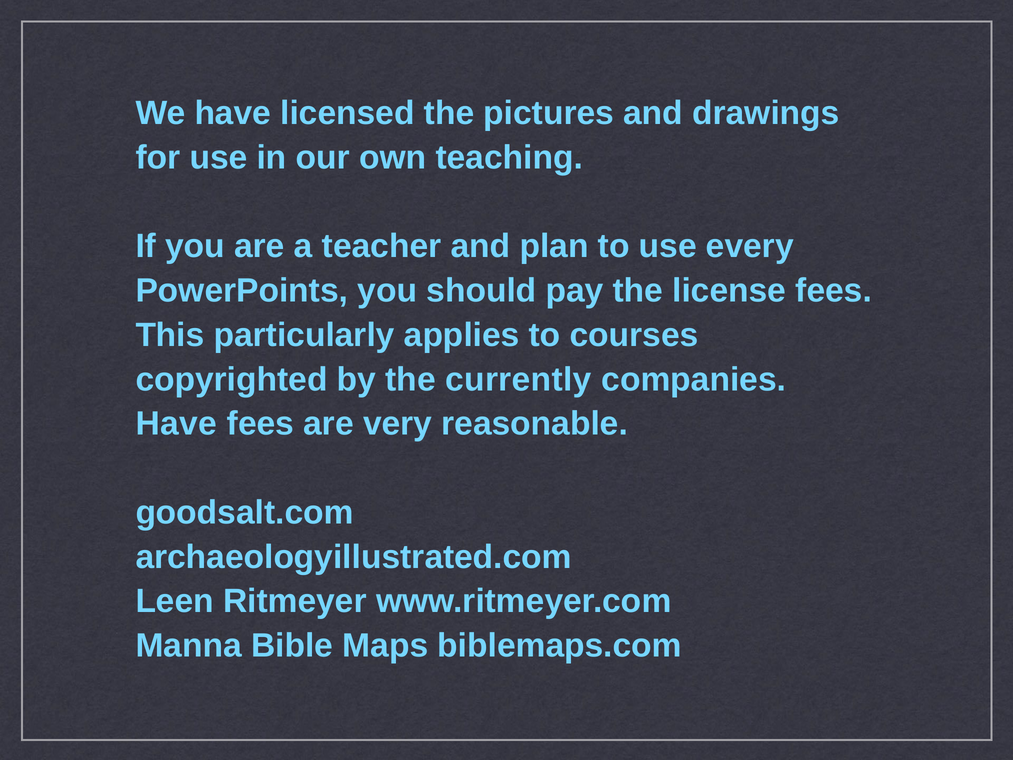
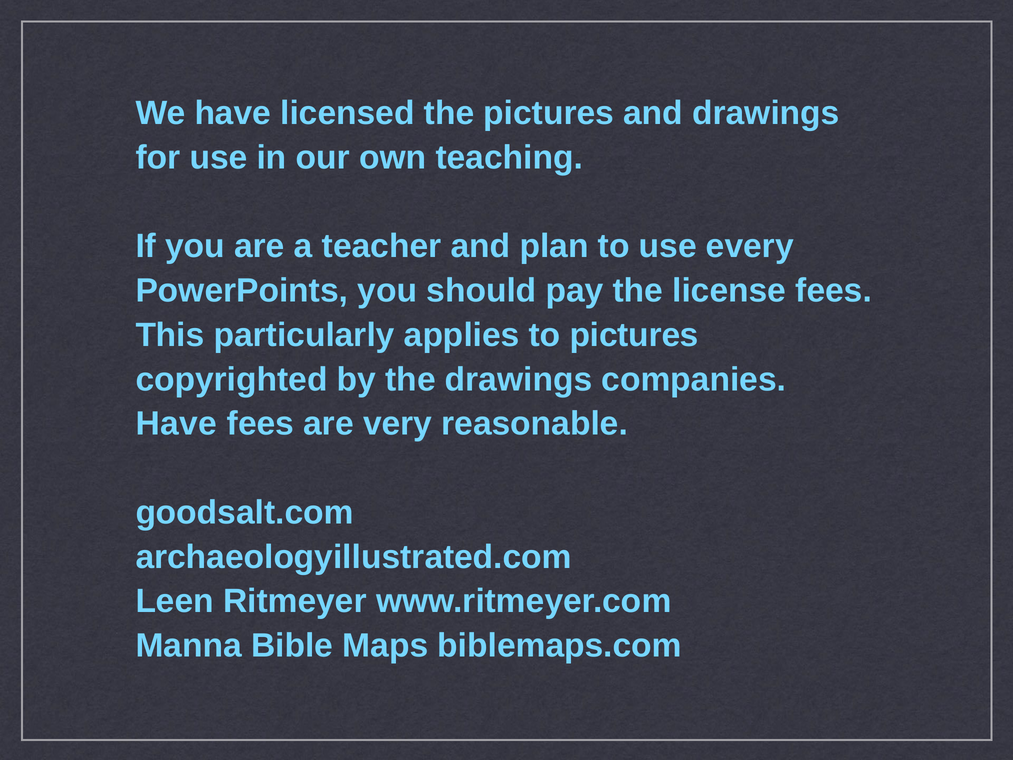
to courses: courses -> pictures
the currently: currently -> drawings
